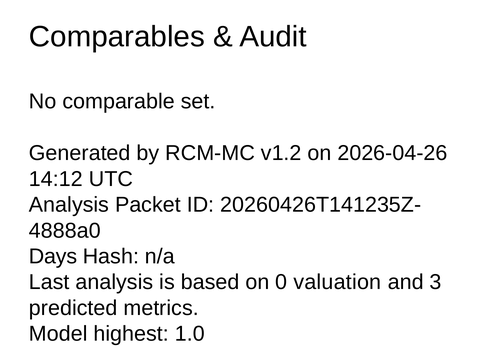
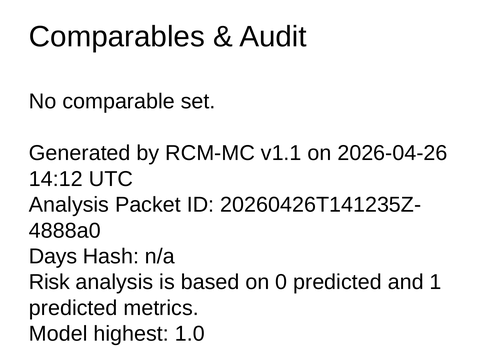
v1.2: v1.2 -> v1.1
Last: Last -> Risk
0 valuation: valuation -> predicted
3: 3 -> 1
